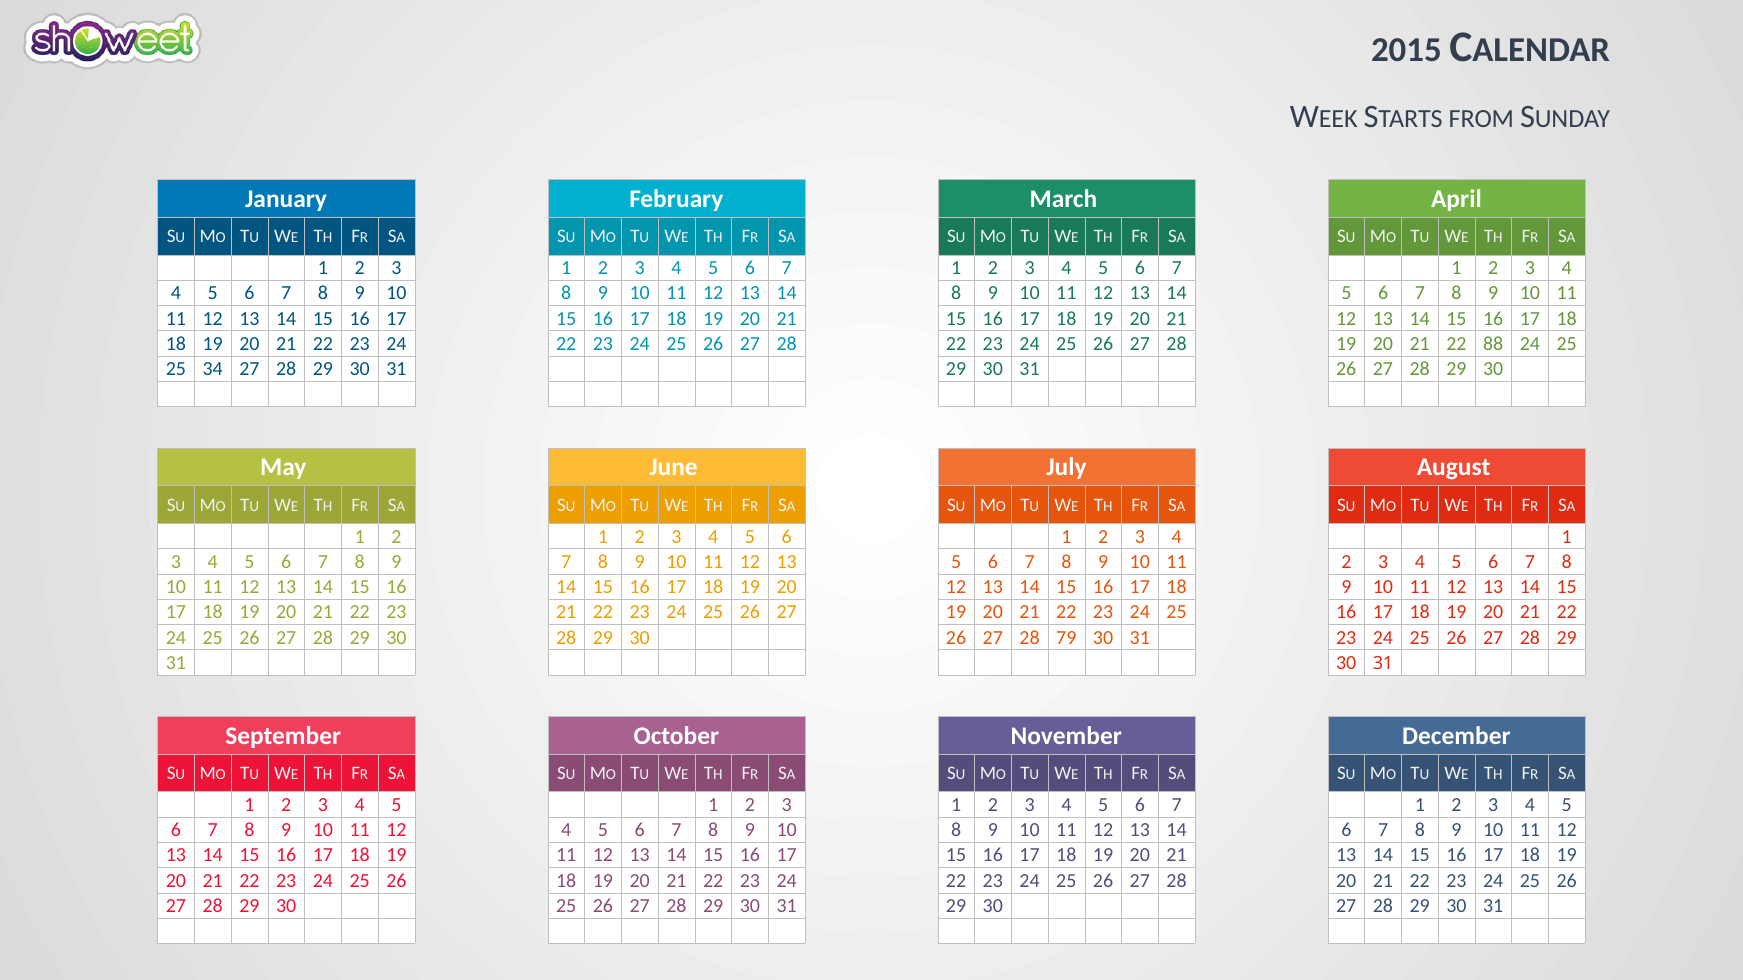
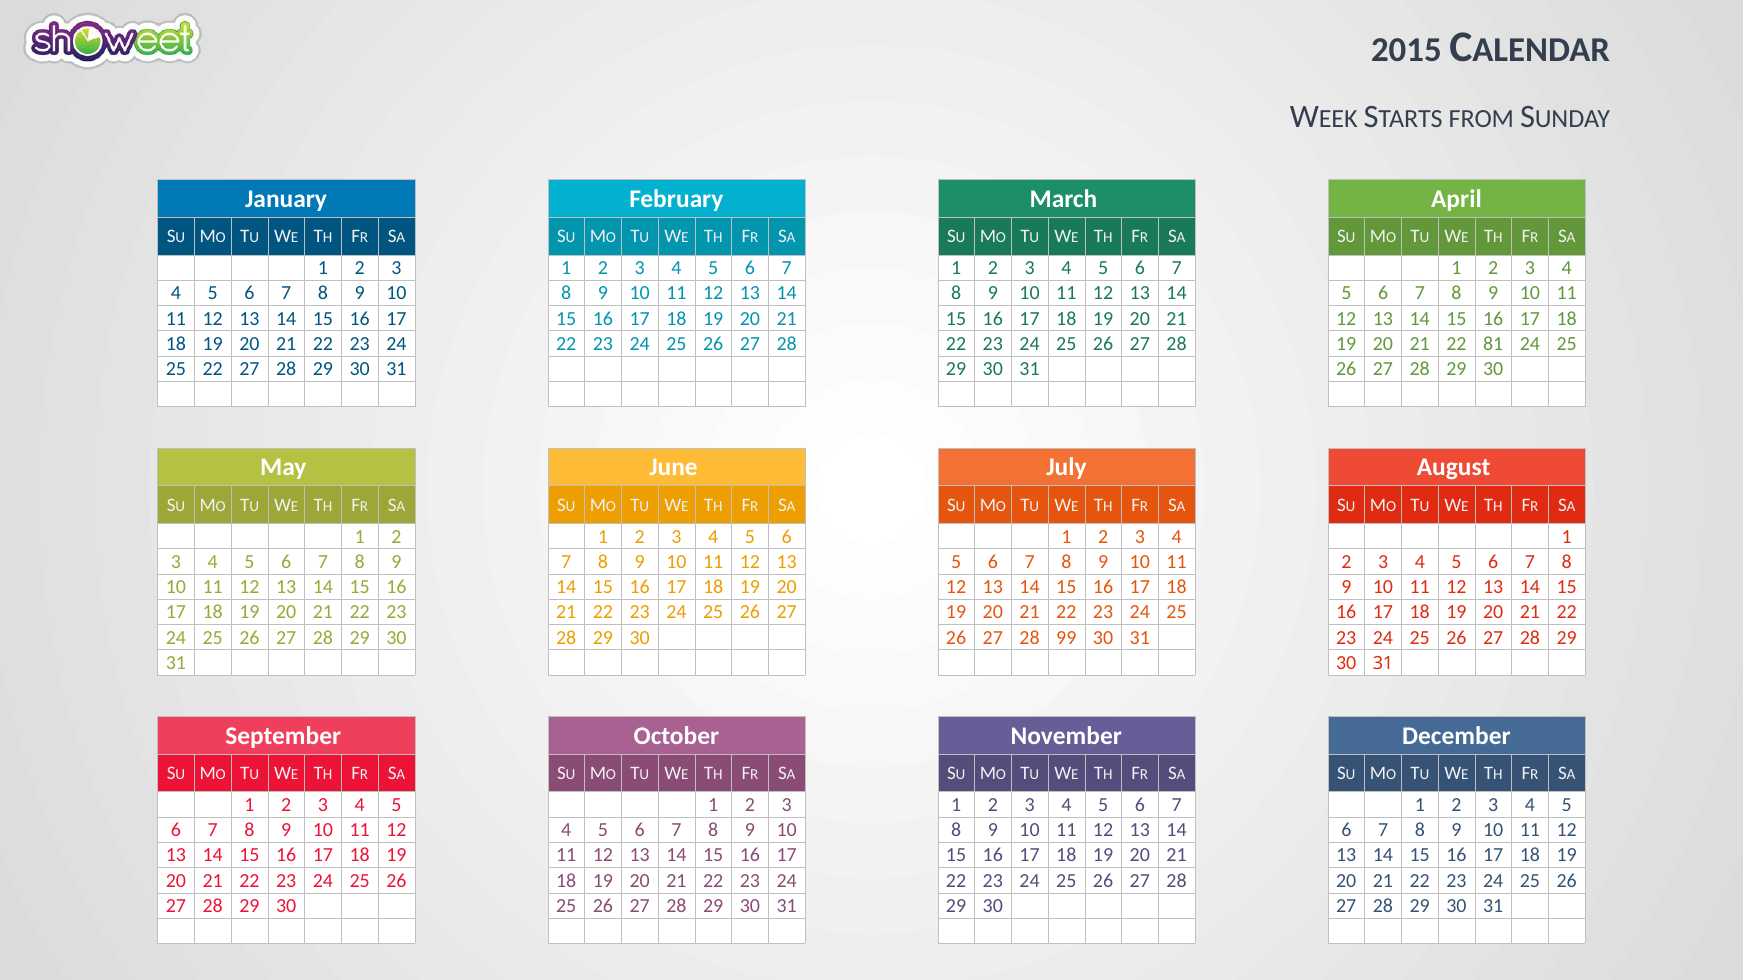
88: 88 -> 81
25 34: 34 -> 22
79: 79 -> 99
